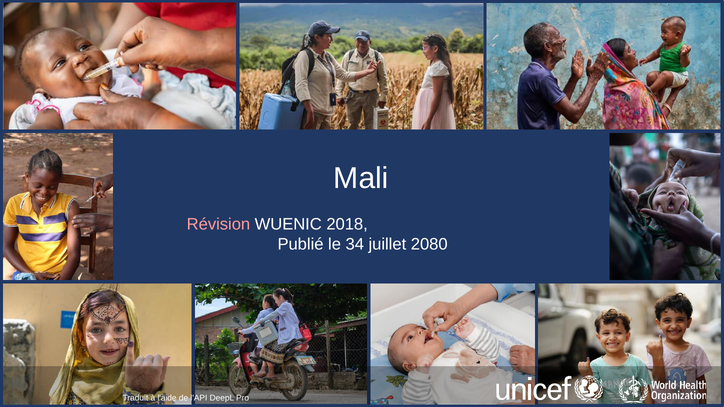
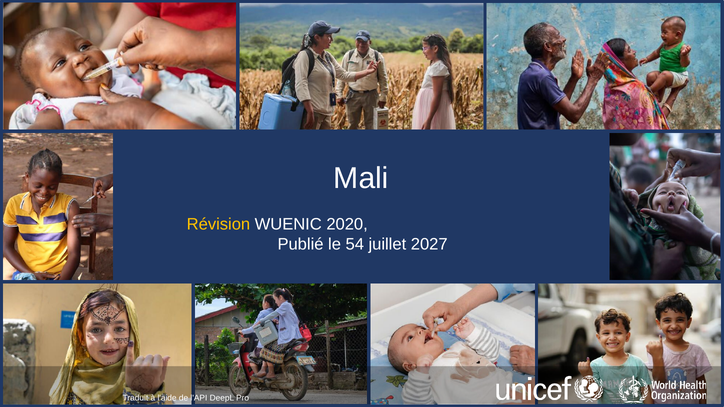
Révision colour: pink -> yellow
2018: 2018 -> 2020
34: 34 -> 54
2080: 2080 -> 2027
